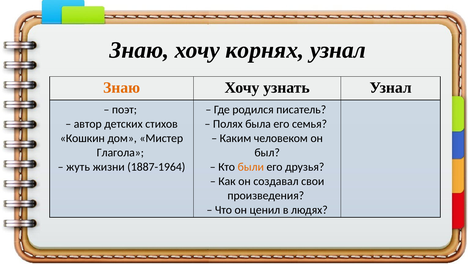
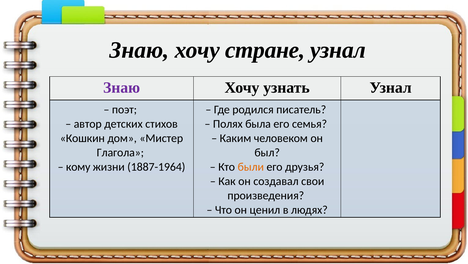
корнях: корнях -> стране
Знаю at (122, 87) colour: orange -> purple
жуть: жуть -> кому
